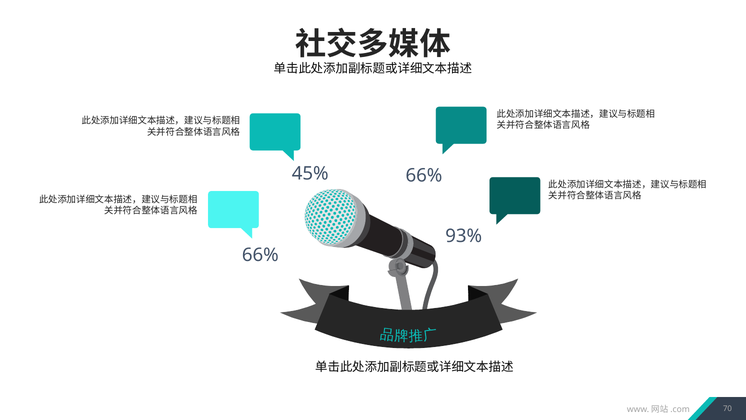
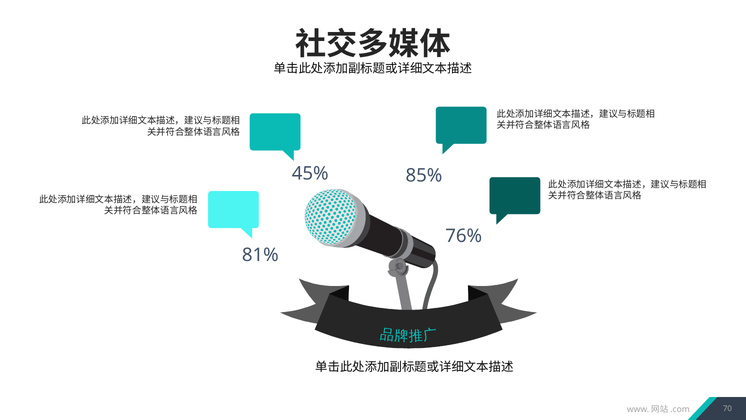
66% at (424, 176): 66% -> 85%
93%: 93% -> 76%
66% at (260, 255): 66% -> 81%
